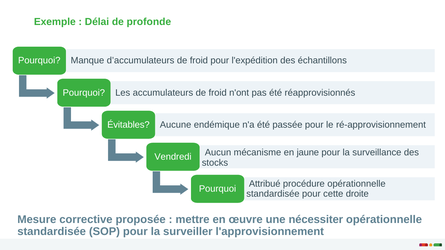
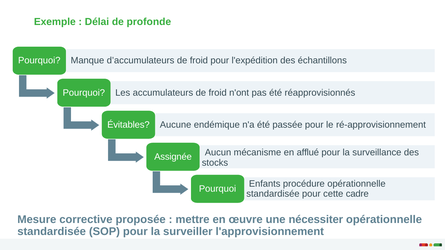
Vendredi: Vendredi -> Assignée
jaune: jaune -> afflué
Attribué: Attribué -> Enfants
droite: droite -> cadre
